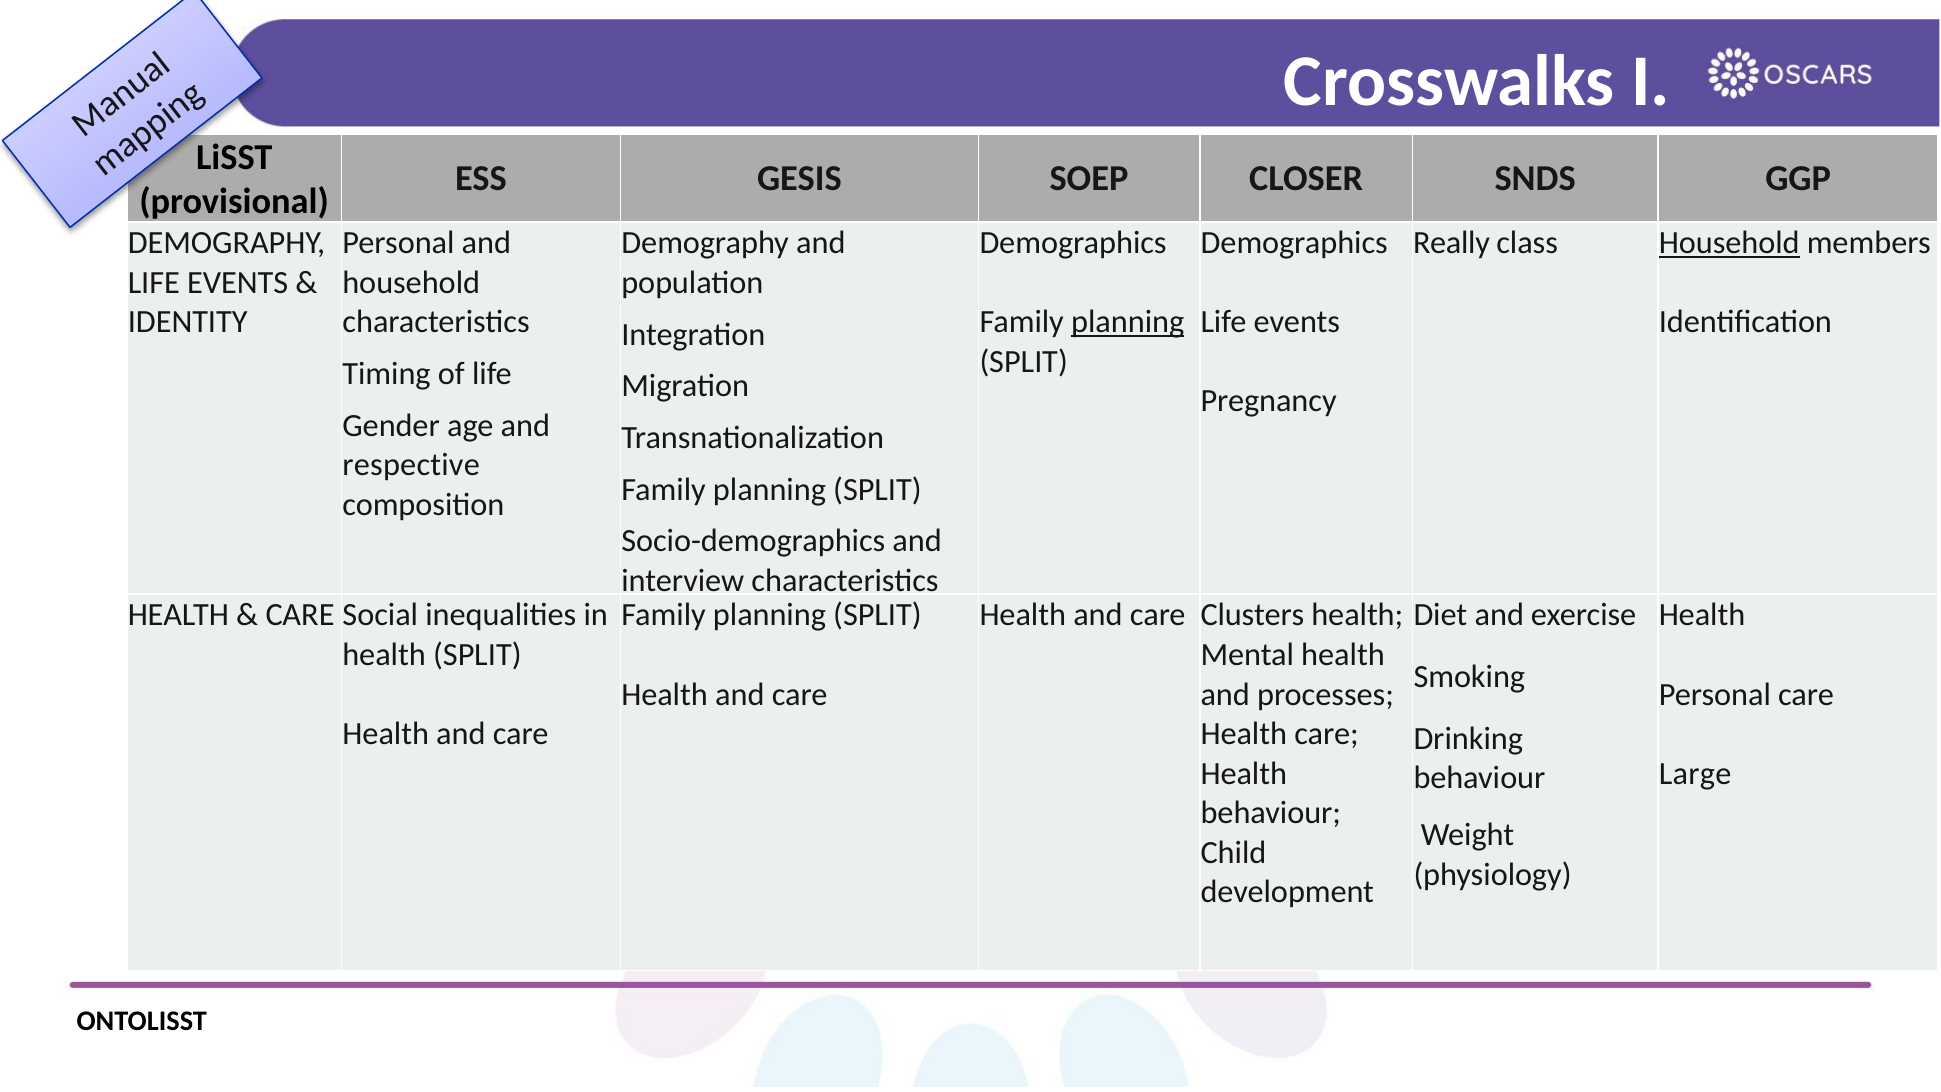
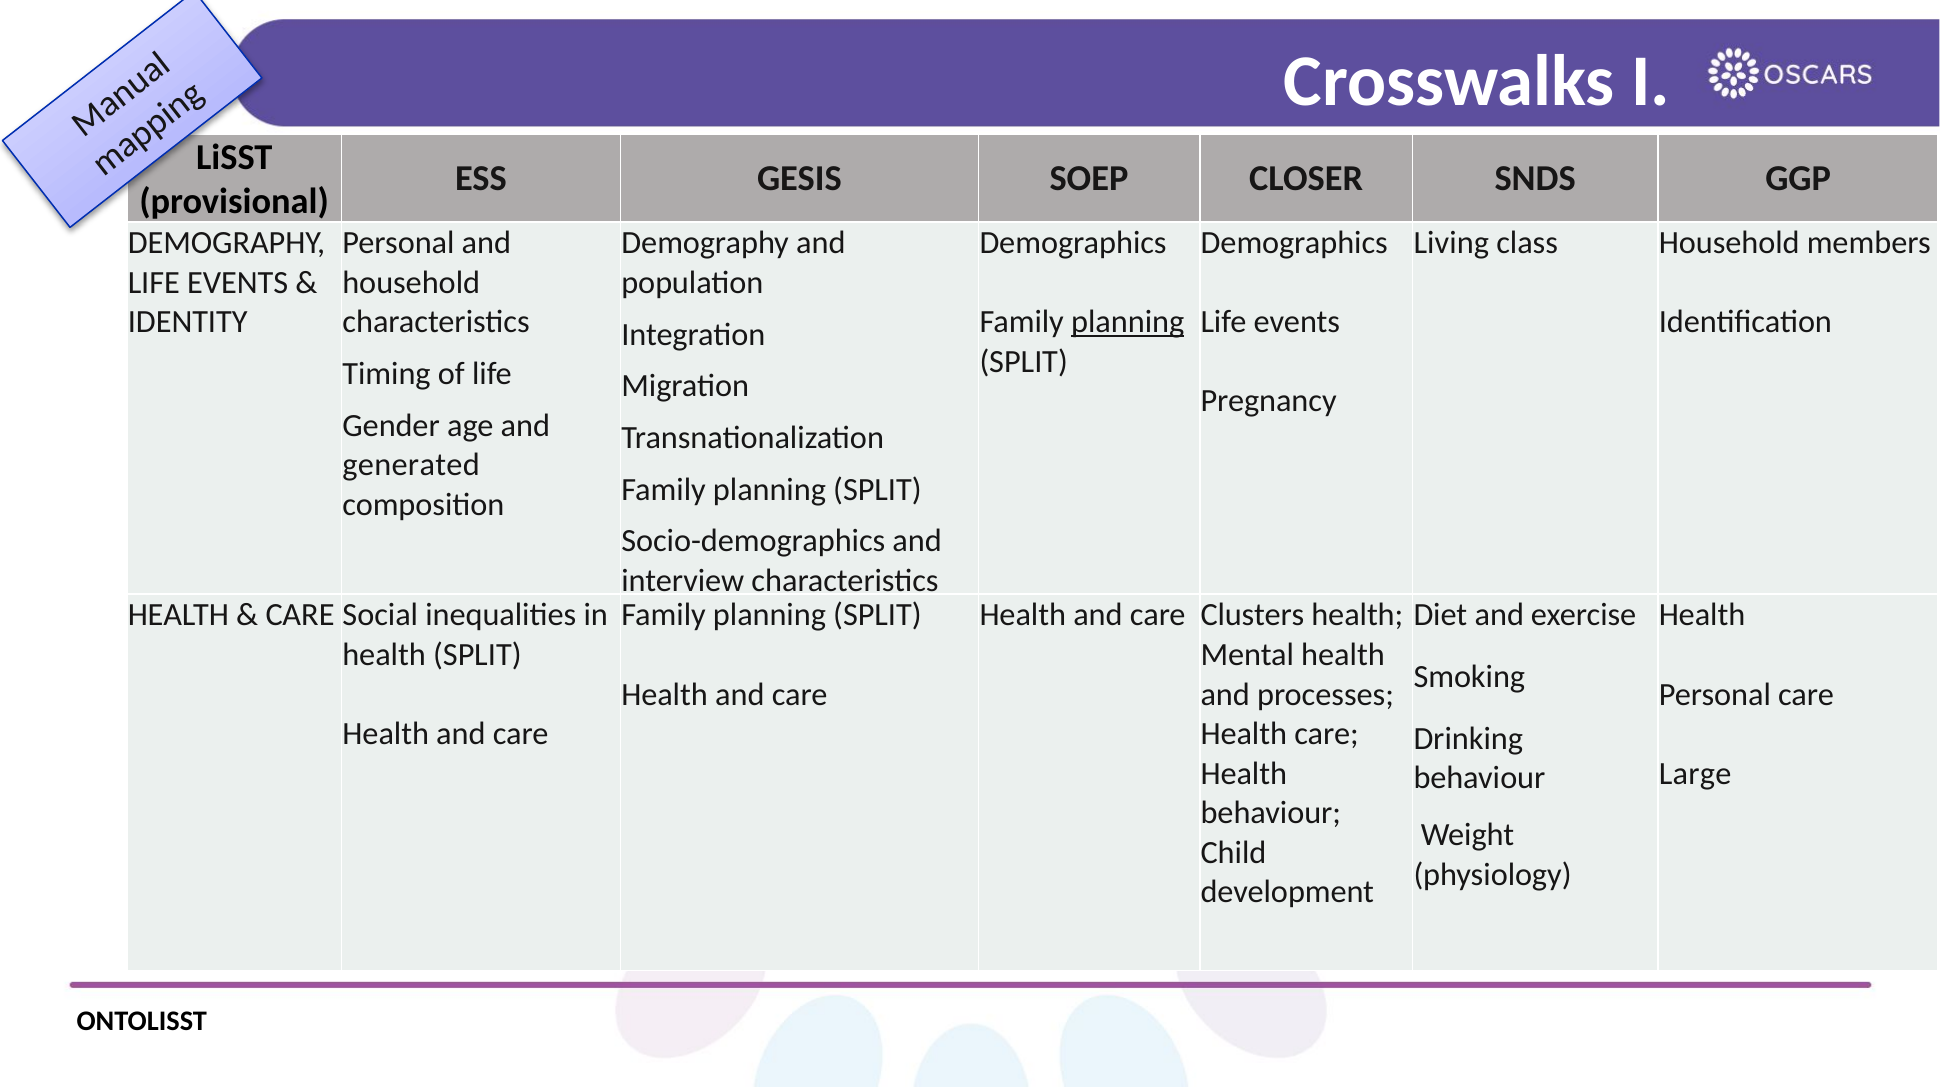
Really: Really -> Living
Household at (1729, 243) underline: present -> none
respective: respective -> generated
